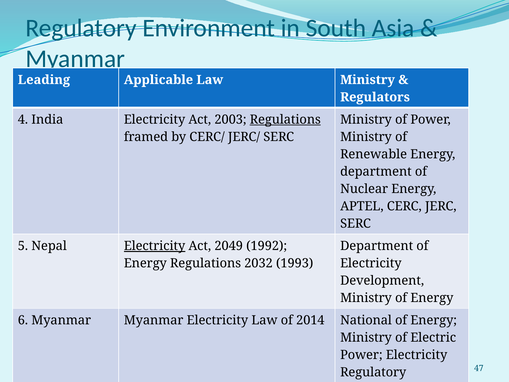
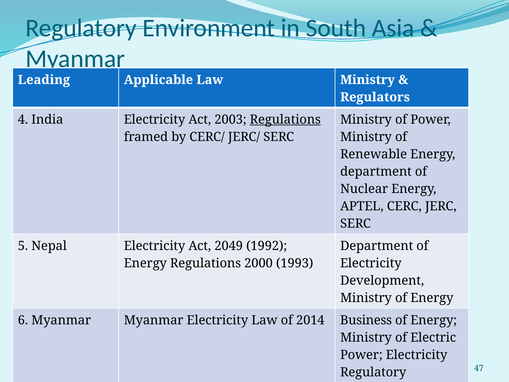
Electricity at (155, 246) underline: present -> none
2032: 2032 -> 2000
National: National -> Business
